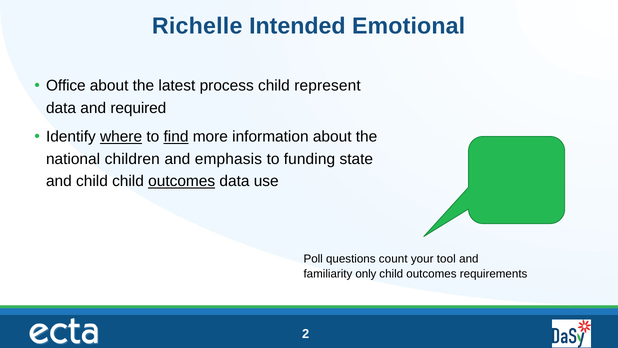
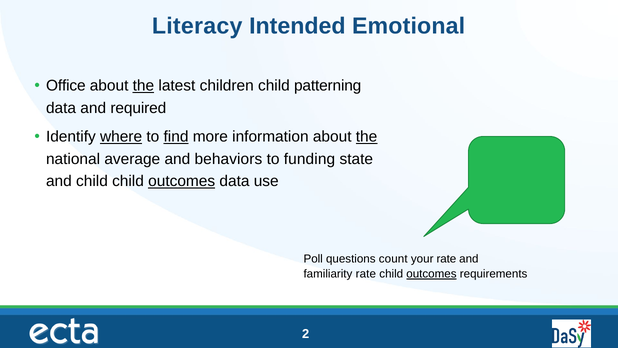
Richelle: Richelle -> Literacy
the at (143, 86) underline: none -> present
process: process -> children
represent: represent -> patterning
the at (367, 137) underline: none -> present
children: children -> average
emphasis: emphasis -> behaviors
your tool: tool -> rate
familiarity only: only -> rate
outcomes at (431, 274) underline: none -> present
